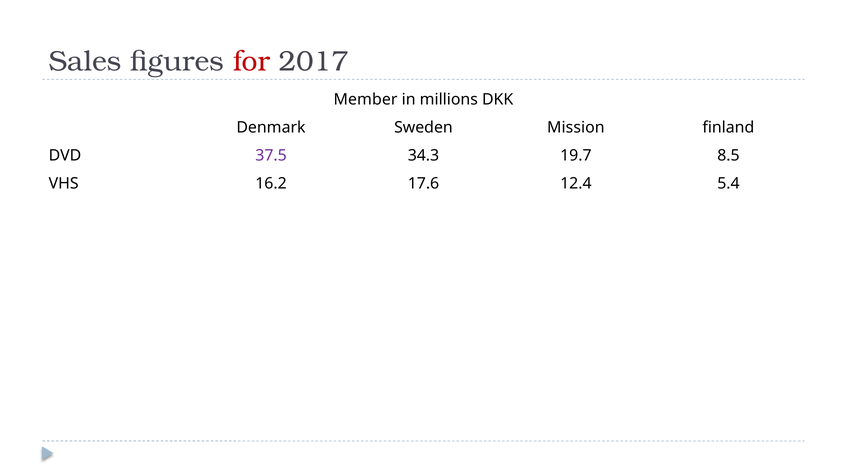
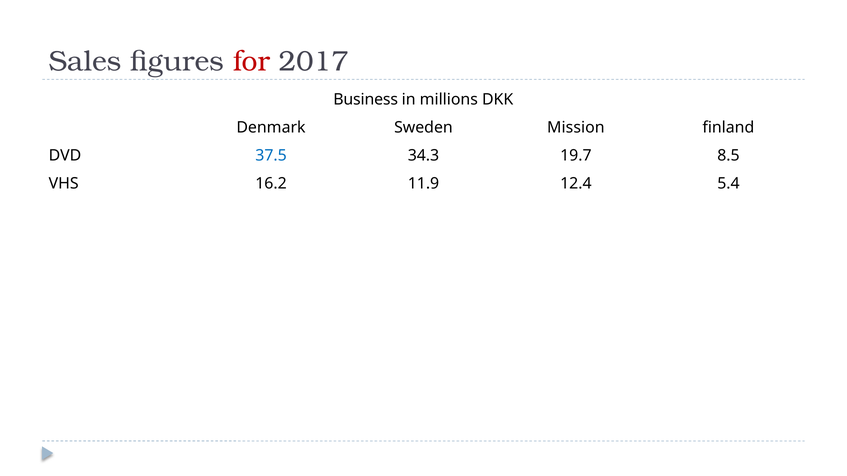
Member: Member -> Business
37.5 colour: purple -> blue
17.6: 17.6 -> 11.9
